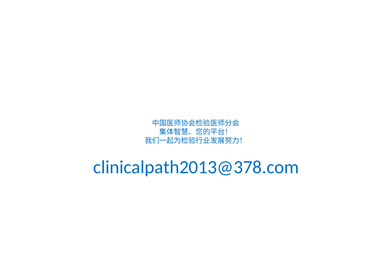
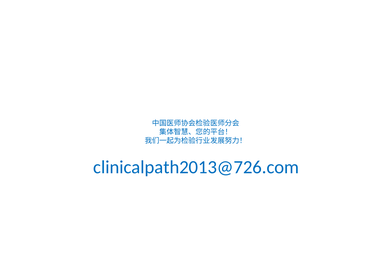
clinicalpath2013@378.com: clinicalpath2013@378.com -> clinicalpath2013@726.com
